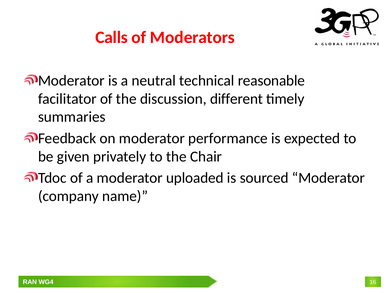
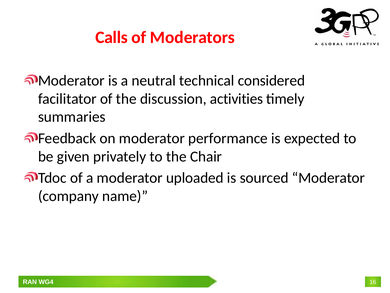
reasonable: reasonable -> considered
different: different -> activities
